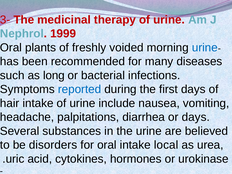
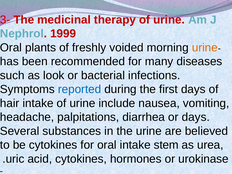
urine at (205, 48) colour: blue -> orange
long: long -> look
be disorders: disorders -> cytokines
local: local -> stem
